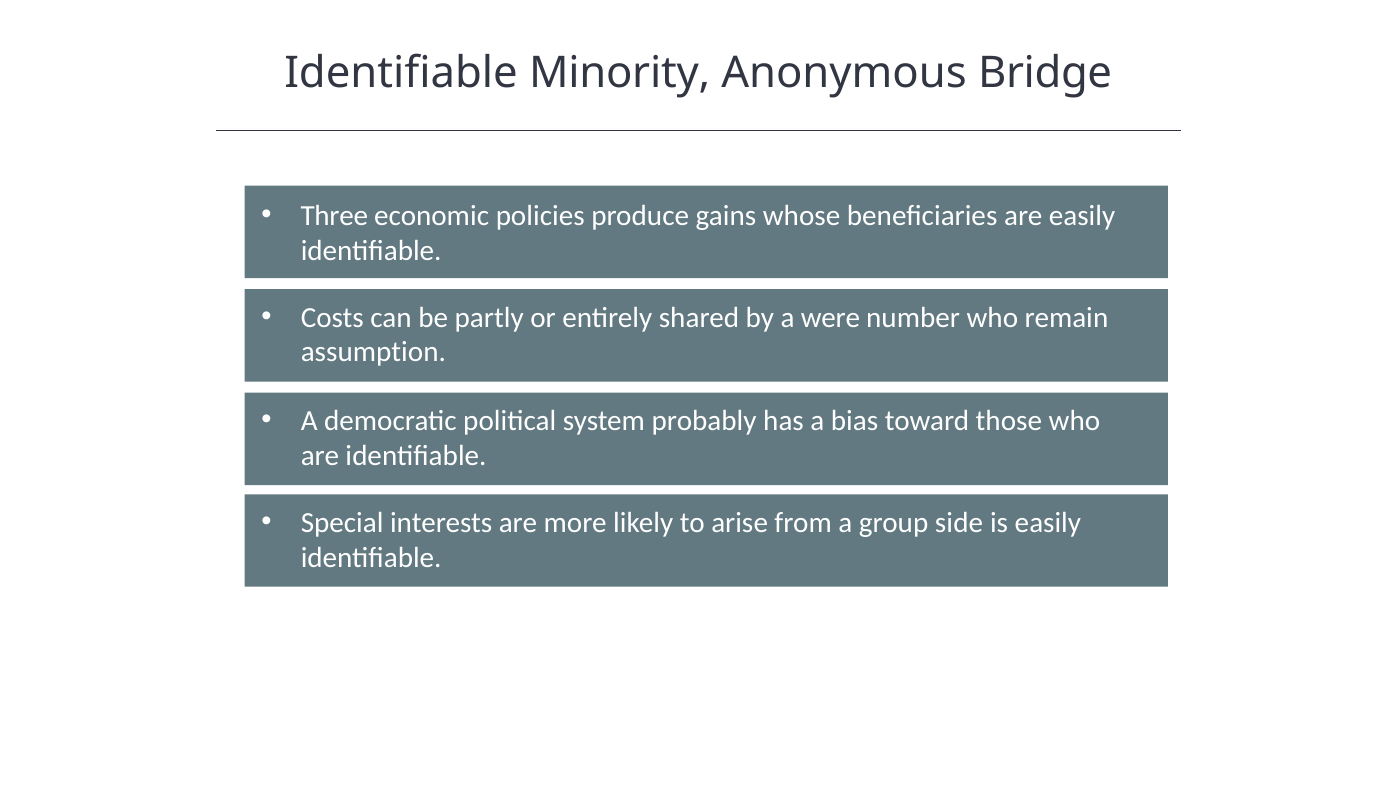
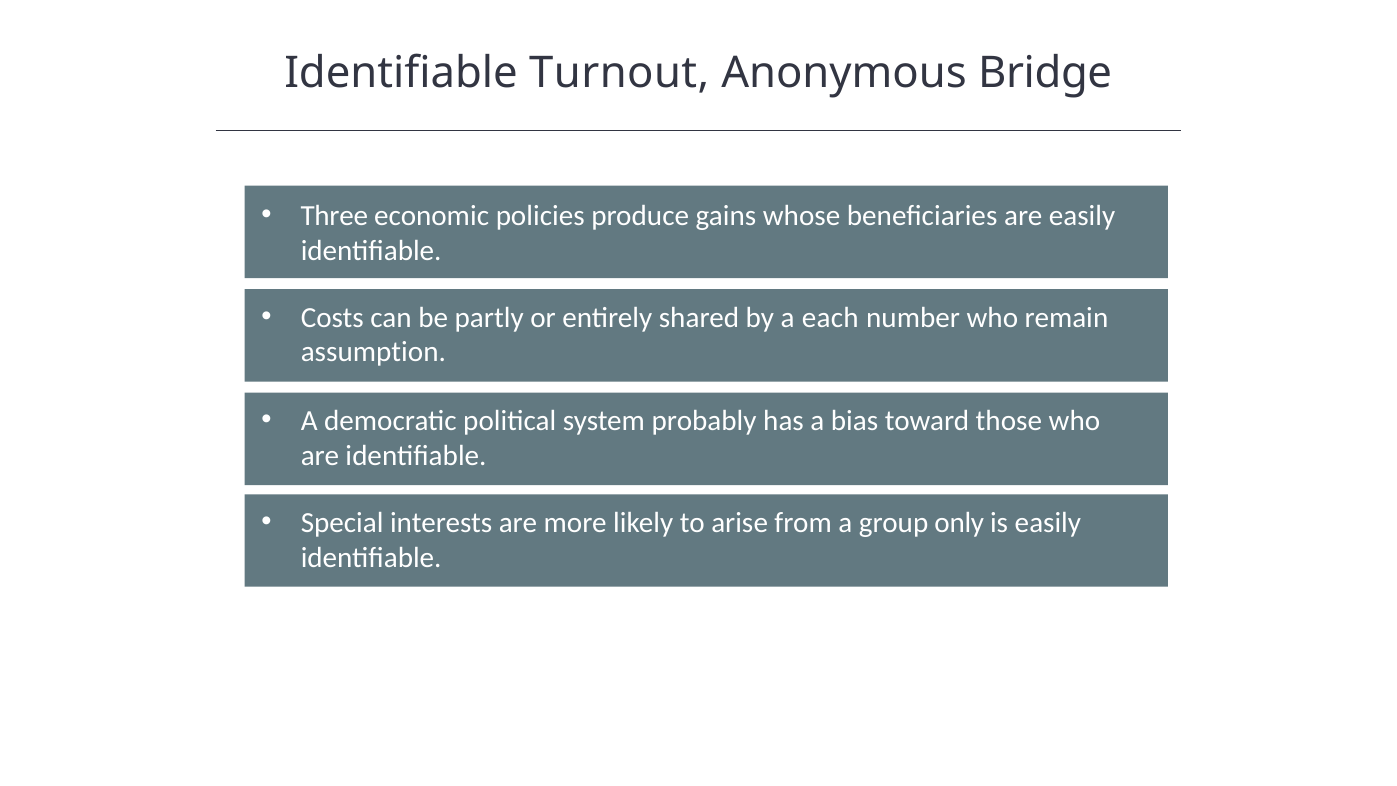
Minority: Minority -> Turnout
were: were -> each
side: side -> only
